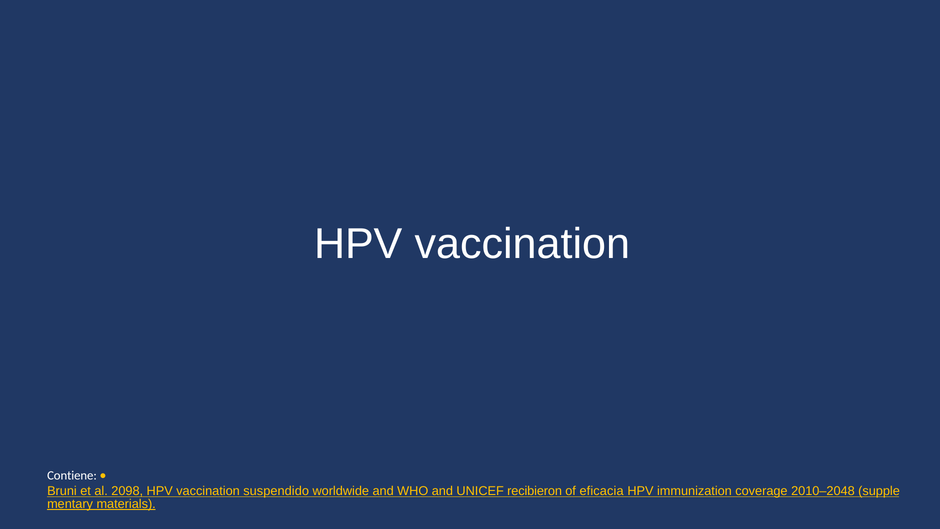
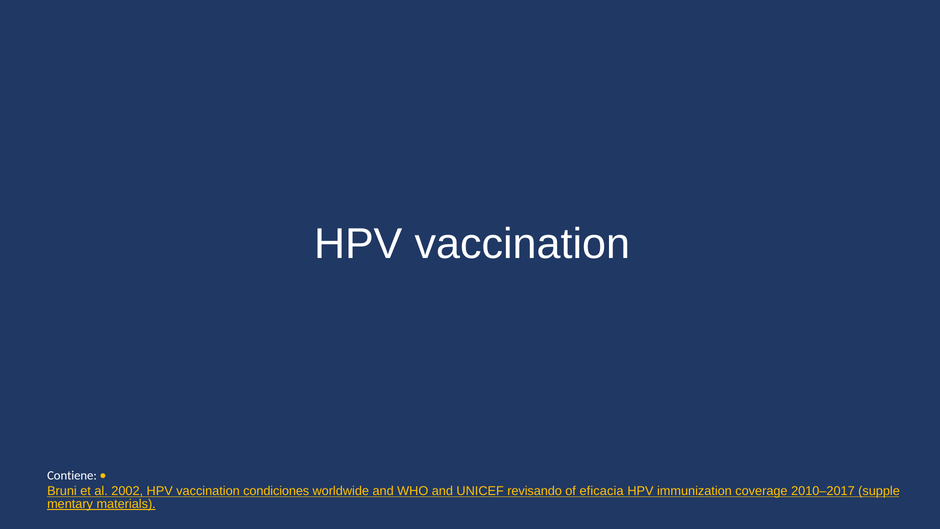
2098: 2098 -> 2002
suspendido: suspendido -> condiciones
recibieron: recibieron -> revisando
2010–2048: 2010–2048 -> 2010–2017
